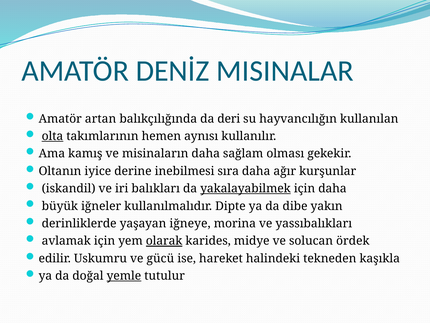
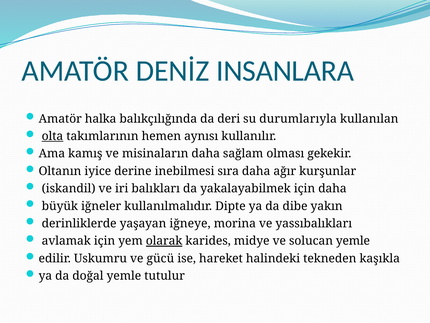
MISINALAR: MISINALAR -> INSANLARA
artan: artan -> halka
hayvancılığın: hayvancılığın -> durumlarıyla
yakalayabilmek underline: present -> none
solucan ördek: ördek -> yemle
yemle at (124, 276) underline: present -> none
